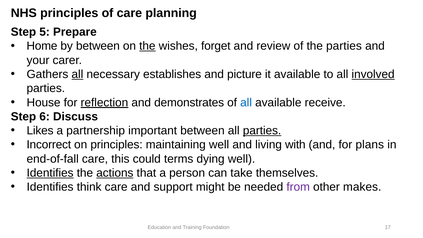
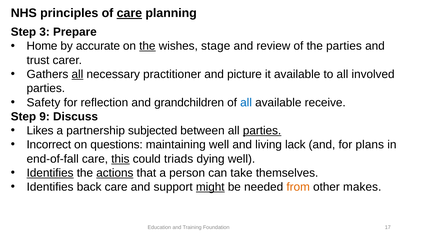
care at (129, 13) underline: none -> present
5: 5 -> 3
by between: between -> accurate
forget: forget -> stage
your: your -> trust
establishes: establishes -> practitioner
involved underline: present -> none
House: House -> Safety
reflection underline: present -> none
demonstrates: demonstrates -> grandchildren
6: 6 -> 9
important: important -> subjected
on principles: principles -> questions
with: with -> lack
this underline: none -> present
terms: terms -> triads
think: think -> back
might underline: none -> present
from colour: purple -> orange
